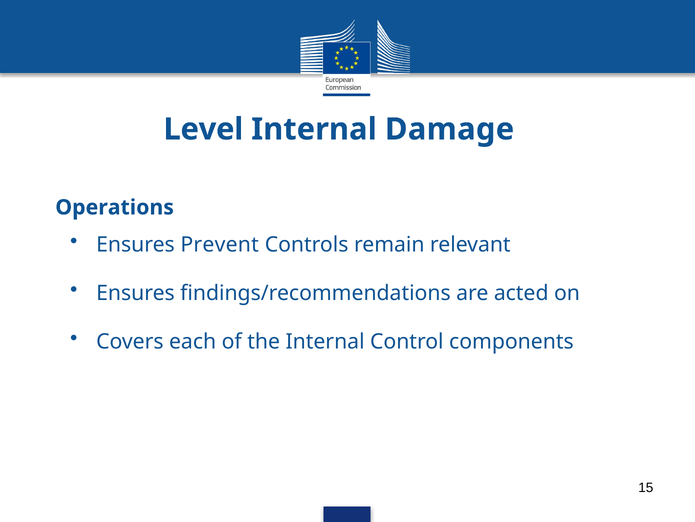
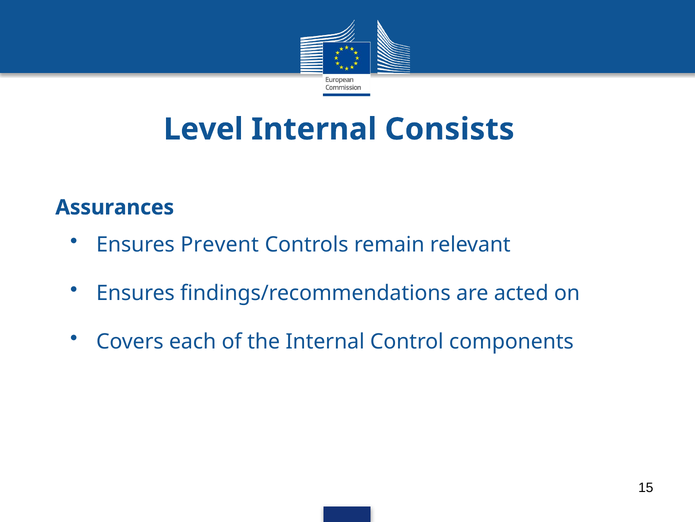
Damage: Damage -> Consists
Operations: Operations -> Assurances
